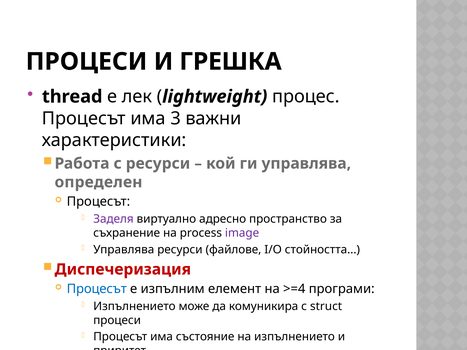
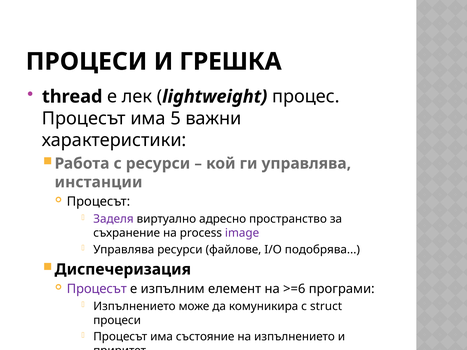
3: 3 -> 5
определен: определен -> инстанции
стойността: стойността -> подобрява
Диспечеризация colour: red -> black
Процесът at (97, 289) colour: blue -> purple
>=4: >=4 -> >=6
